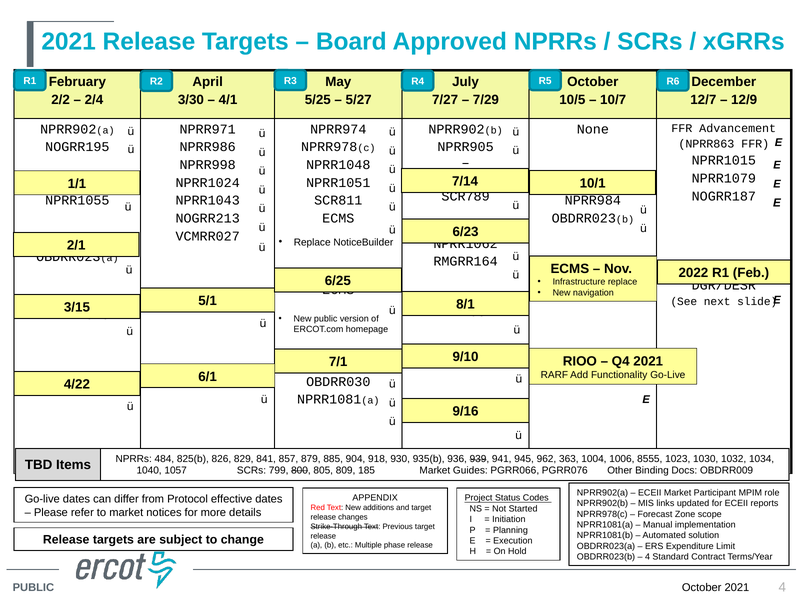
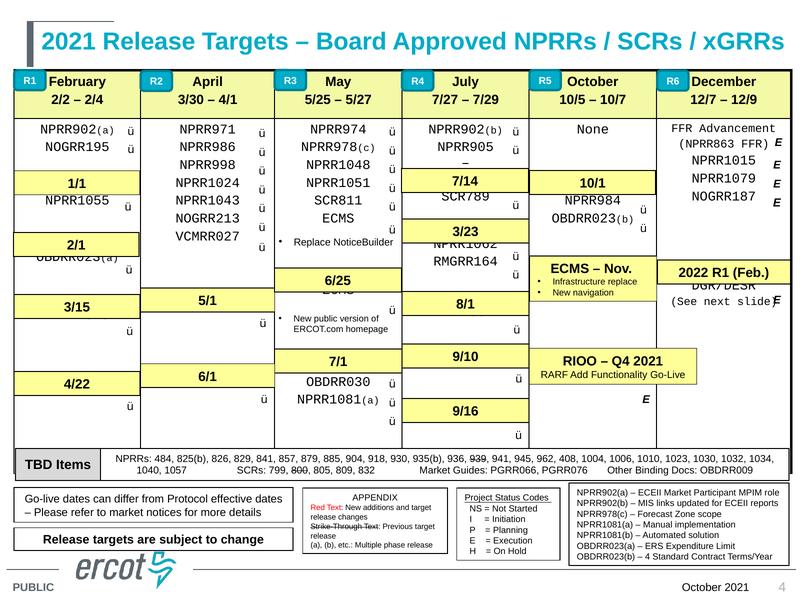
6/23: 6/23 -> 3/23
363: 363 -> 408
8555: 8555 -> 1010
185: 185 -> 832
